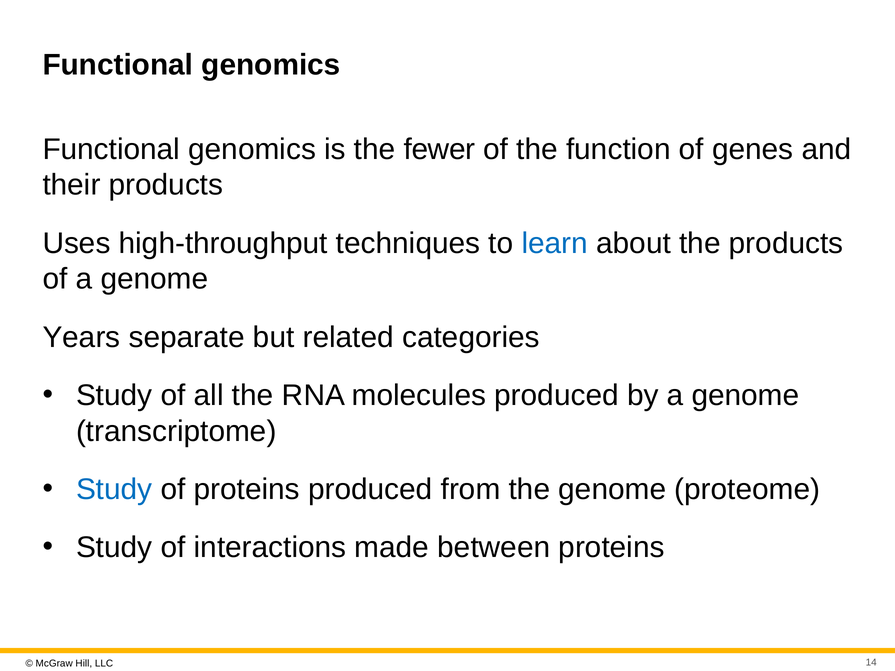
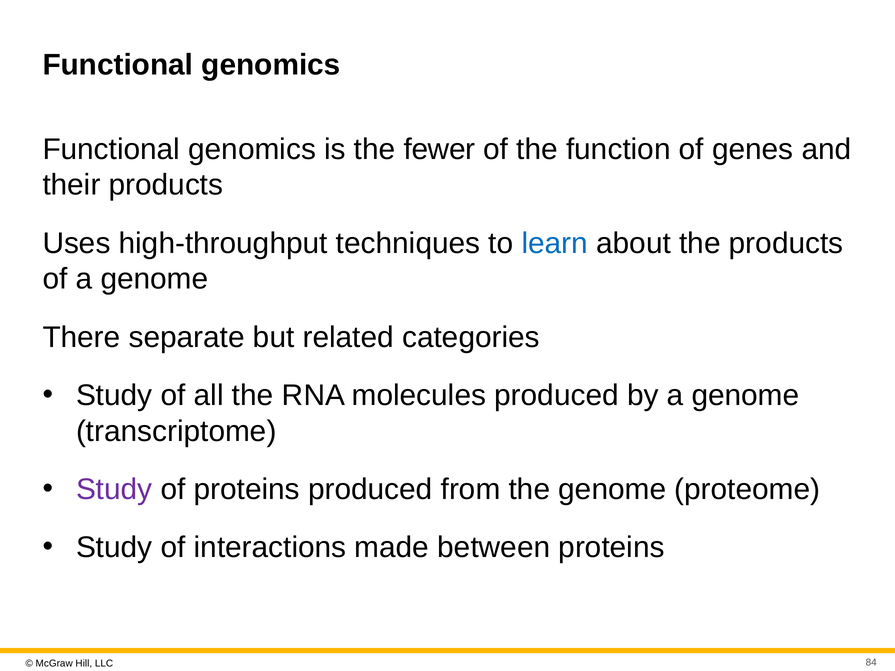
Years: Years -> There
Study at (114, 490) colour: blue -> purple
14: 14 -> 84
